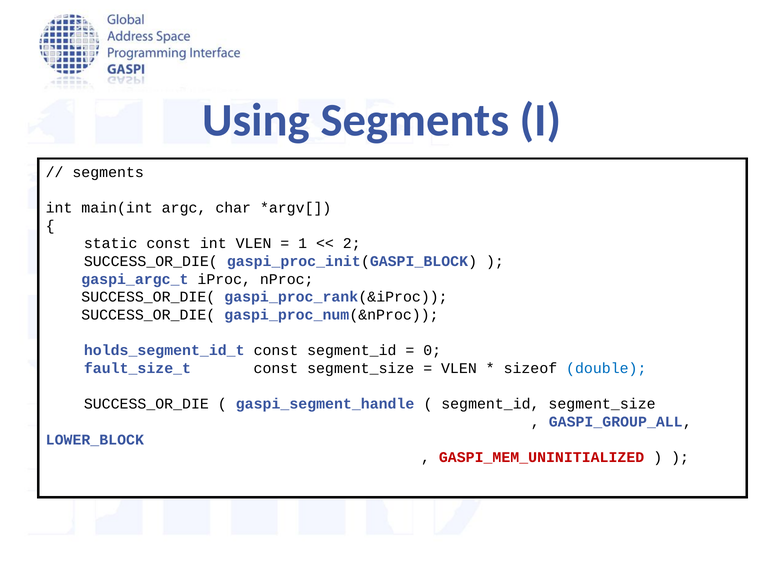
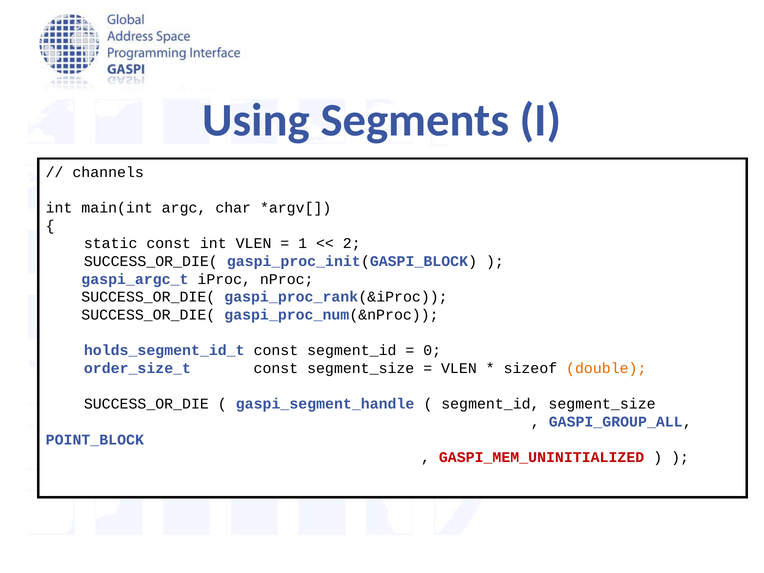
segments at (108, 172): segments -> channels
fault_size_t: fault_size_t -> order_size_t
double colour: blue -> orange
LOWER_BLOCK: LOWER_BLOCK -> POINT_BLOCK
